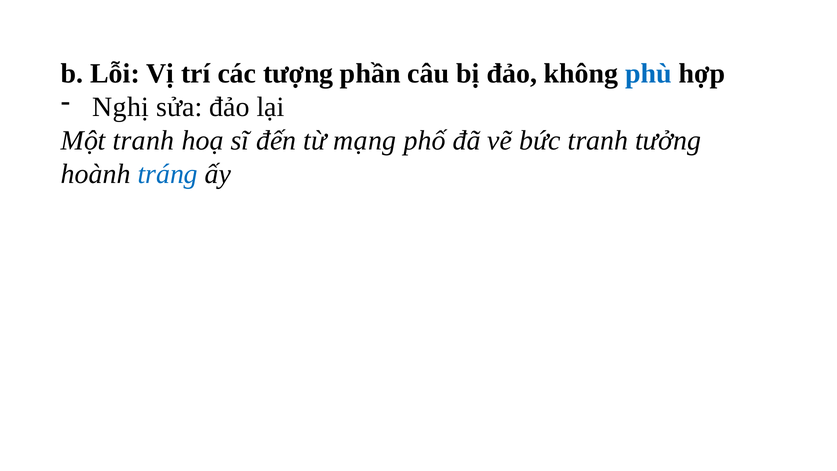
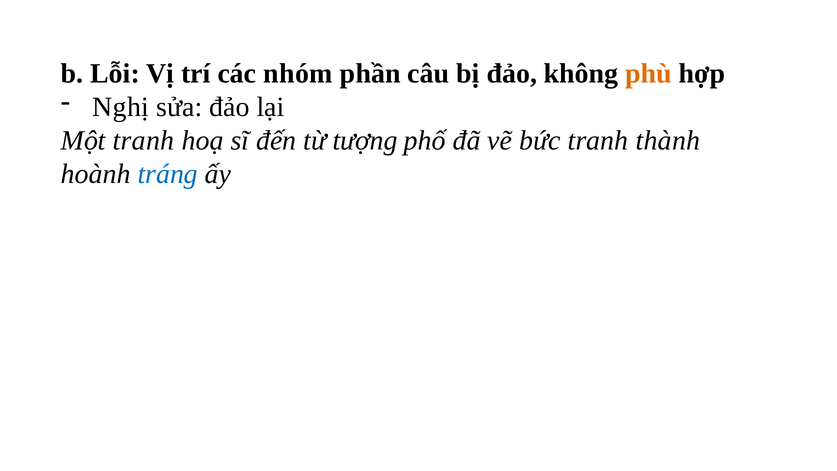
tượng: tượng -> nhóm
phù colour: blue -> orange
mạng: mạng -> tượng
tưởng: tưởng -> thành
